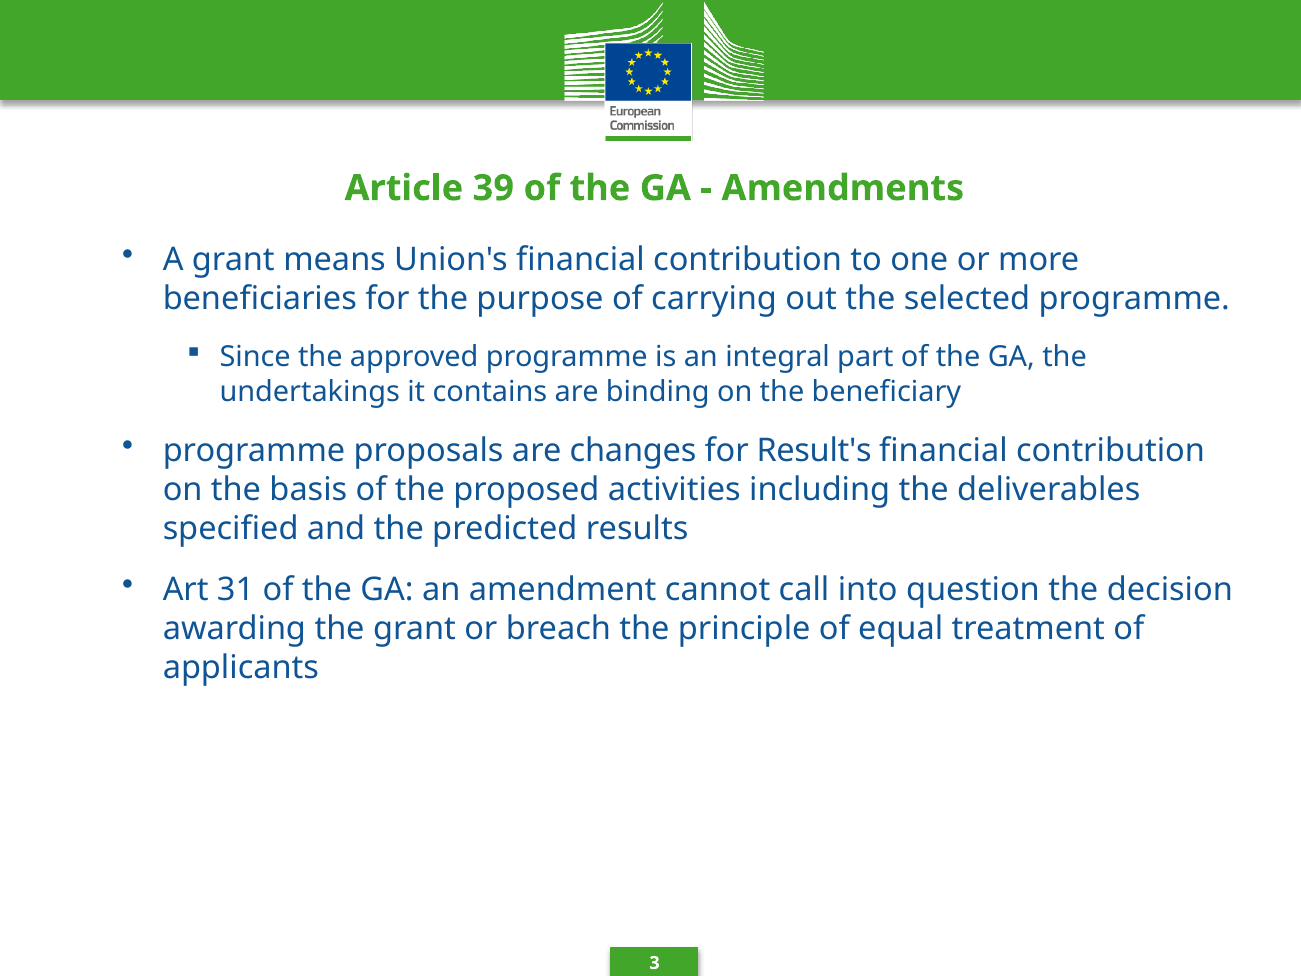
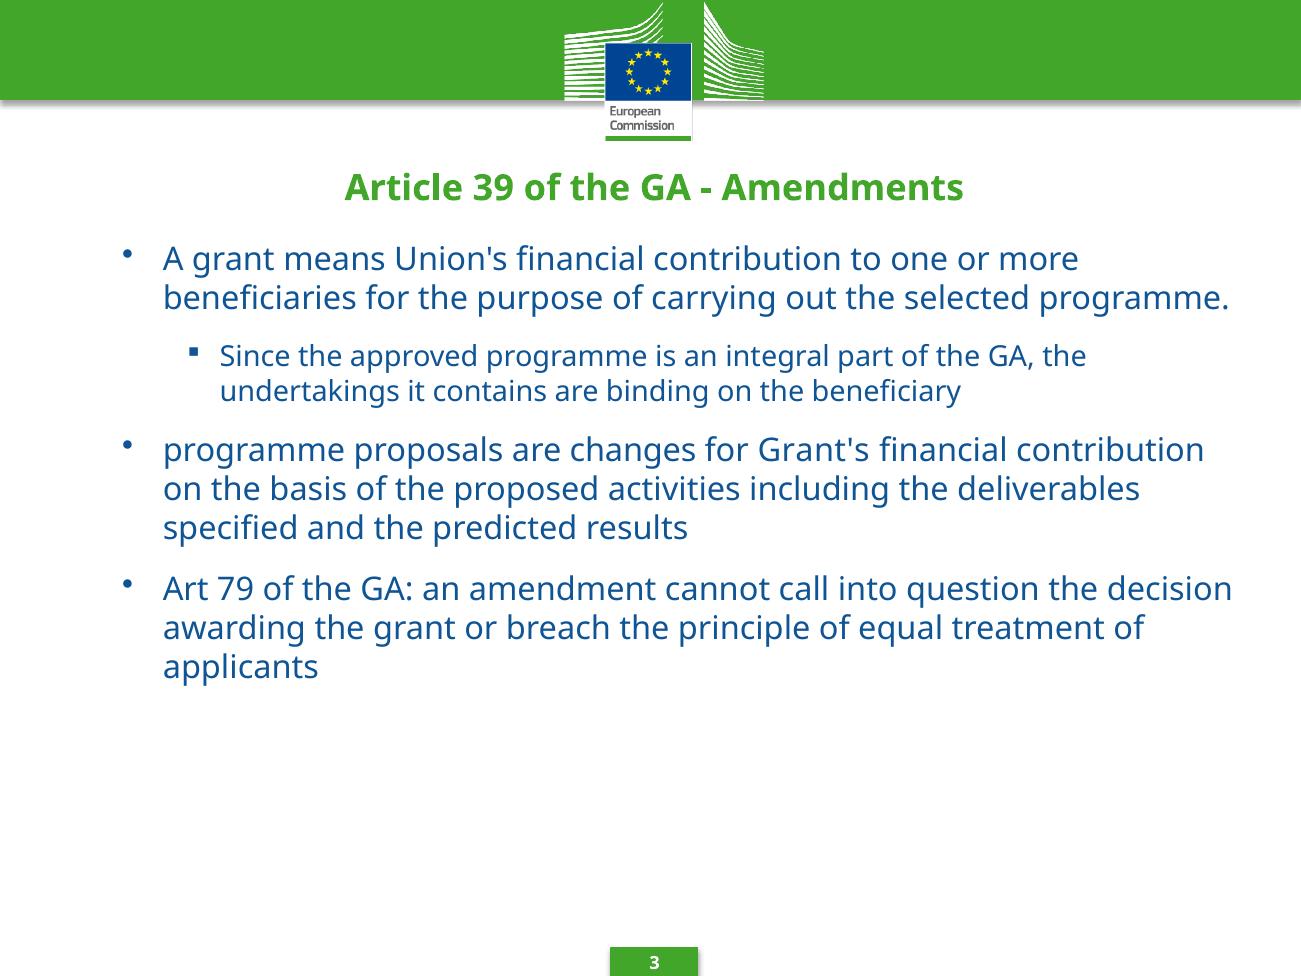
Result's: Result's -> Grant's
31: 31 -> 79
